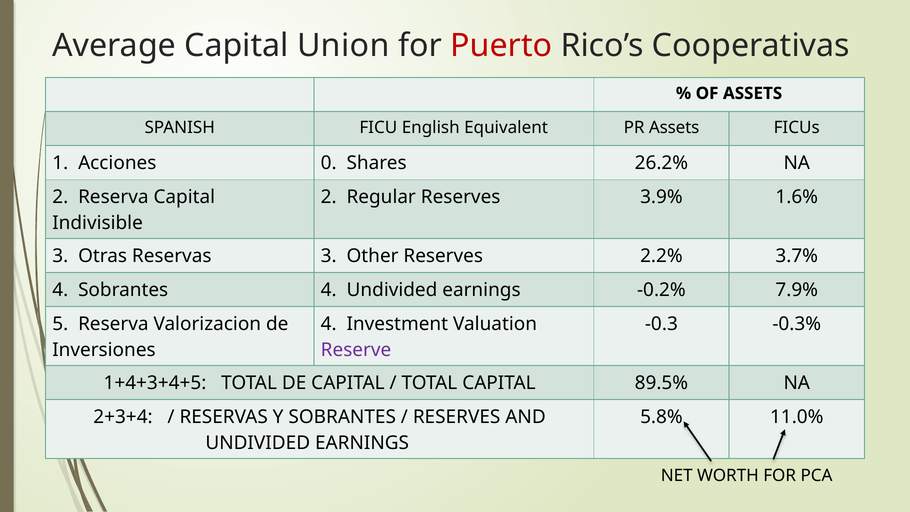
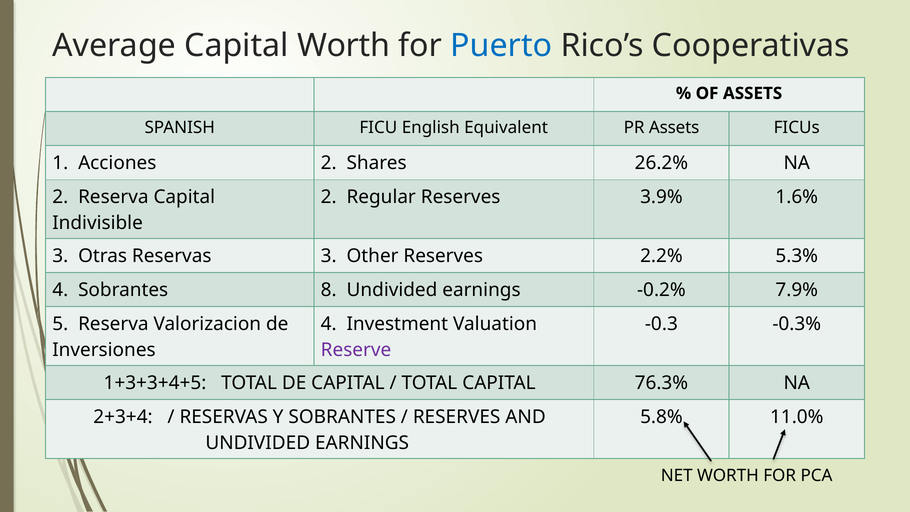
Capital Union: Union -> Worth
Puerto colour: red -> blue
Acciones 0: 0 -> 2
3.7%: 3.7% -> 5.3%
Sobrantes 4: 4 -> 8
1+4+3+4+5: 1+4+3+4+5 -> 1+3+3+4+5
89.5%: 89.5% -> 76.3%
